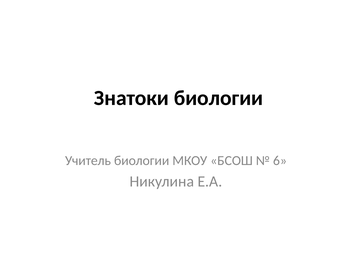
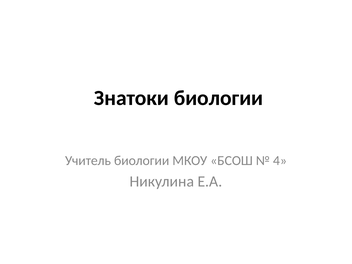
6: 6 -> 4
